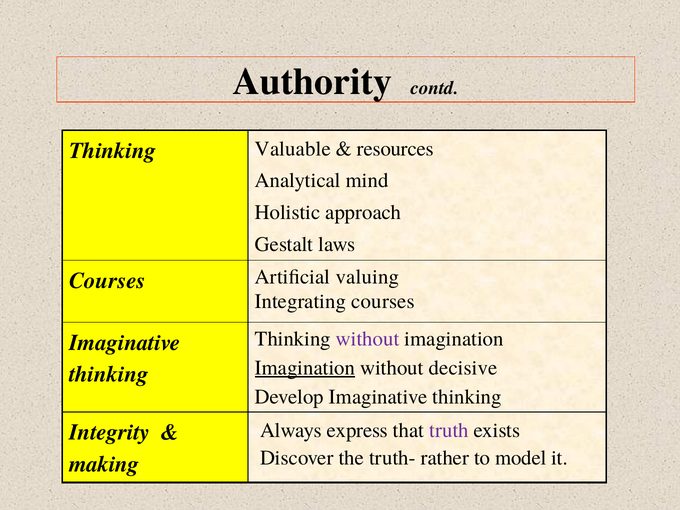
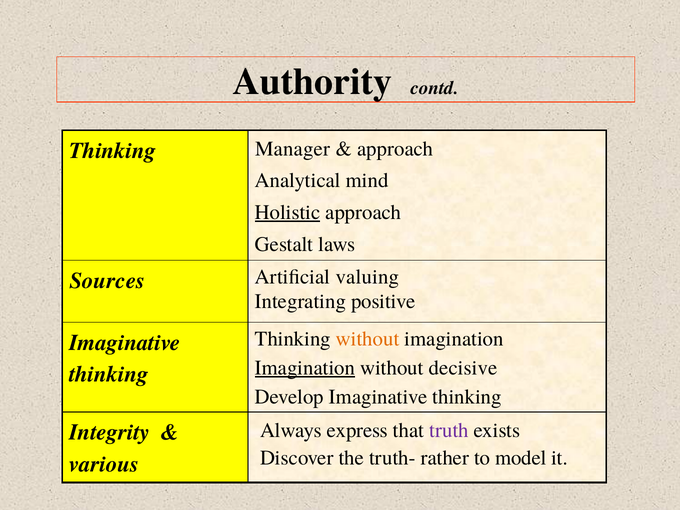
Valuable: Valuable -> Manager
resources at (395, 149): resources -> approach
Holistic underline: none -> present
Courses at (107, 281): Courses -> Sources
Integrating courses: courses -> positive
without at (368, 339) colour: purple -> orange
making: making -> various
